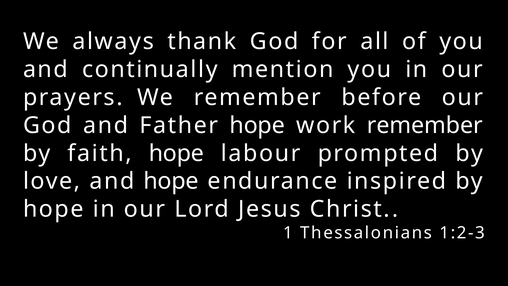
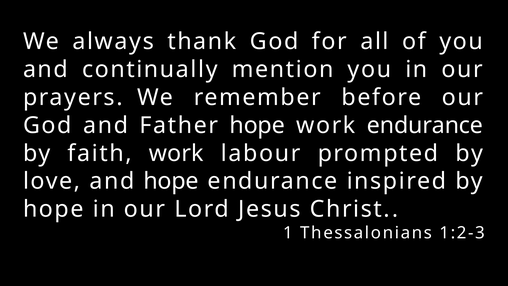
work remember: remember -> endurance
faith hope: hope -> work
